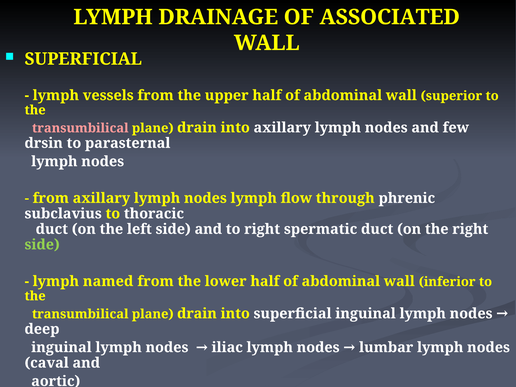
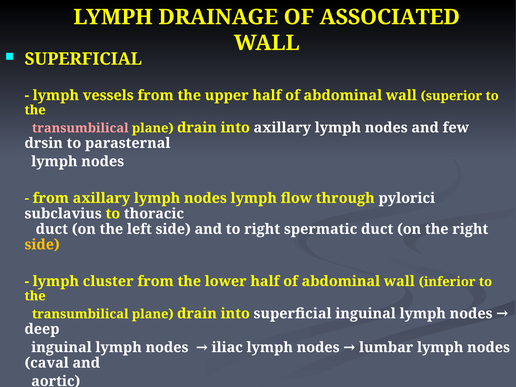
phrenic: phrenic -> pylorici
side at (42, 245) colour: light green -> yellow
named: named -> cluster
